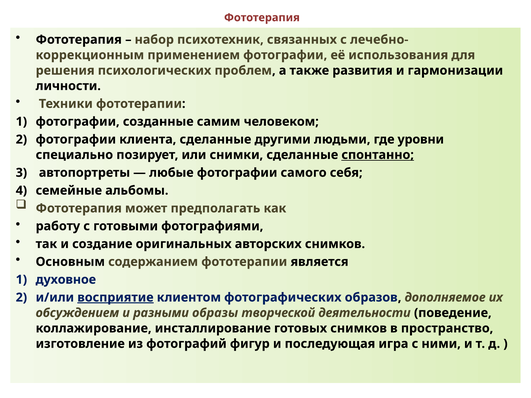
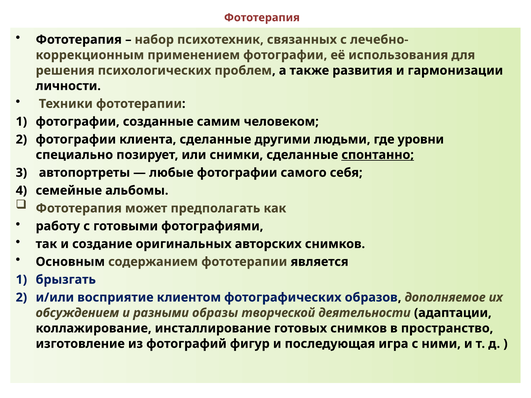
духовное: духовное -> брызгать
восприятие underline: present -> none
поведение: поведение -> адаптации
